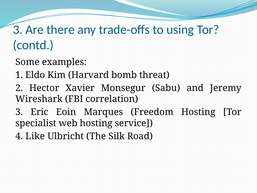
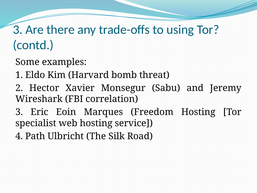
Like: Like -> Path
